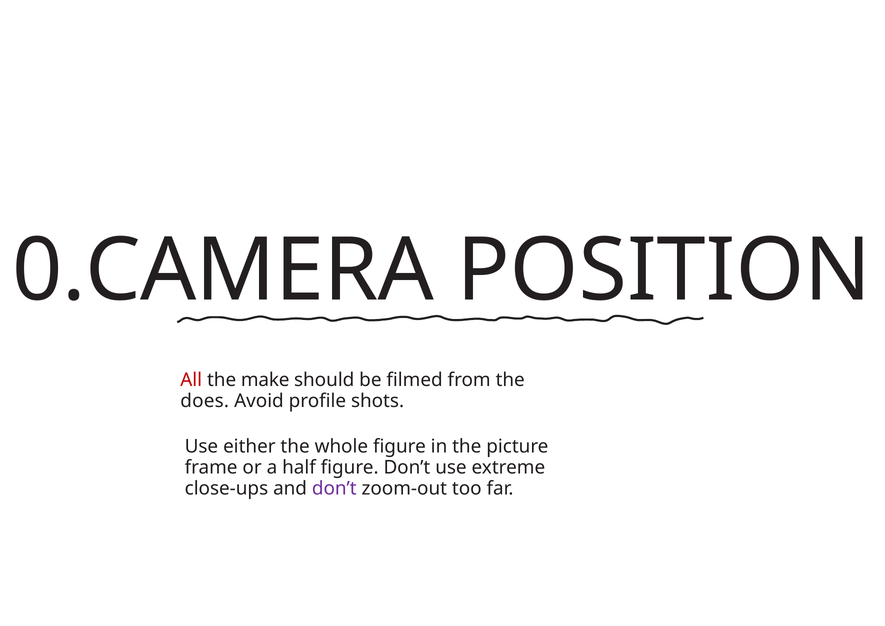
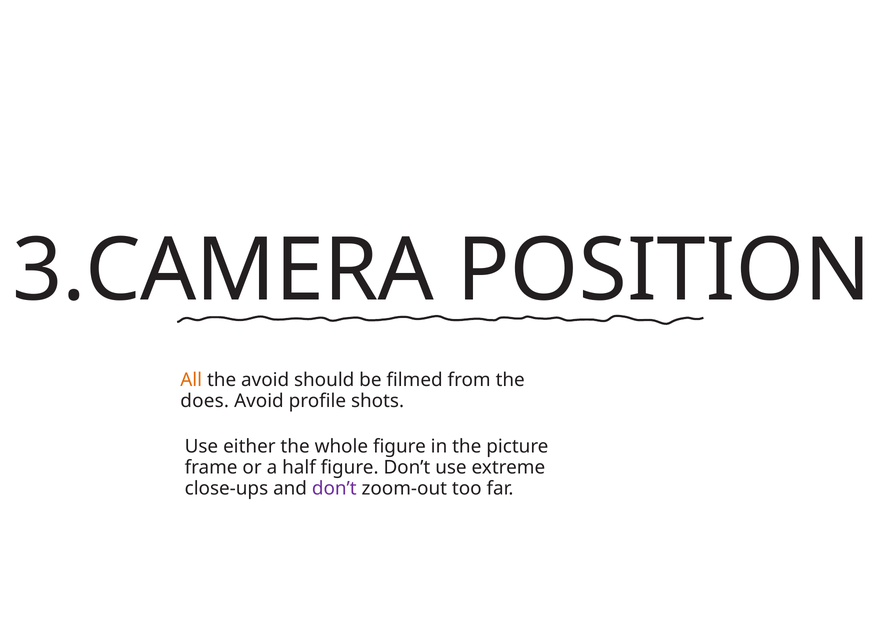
0.CAMERA: 0.CAMERA -> 3.CAMERA
All colour: red -> orange
the make: make -> avoid
